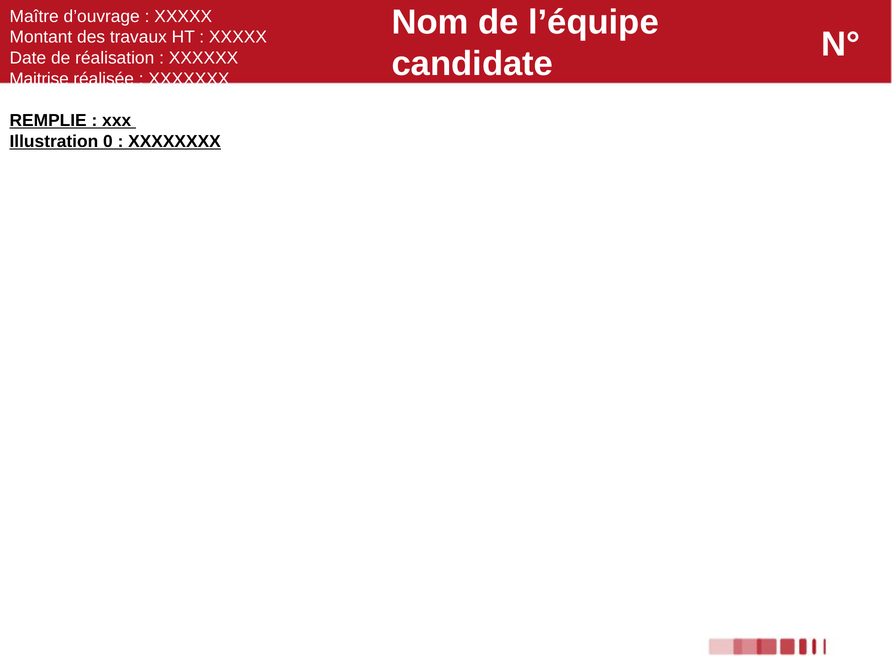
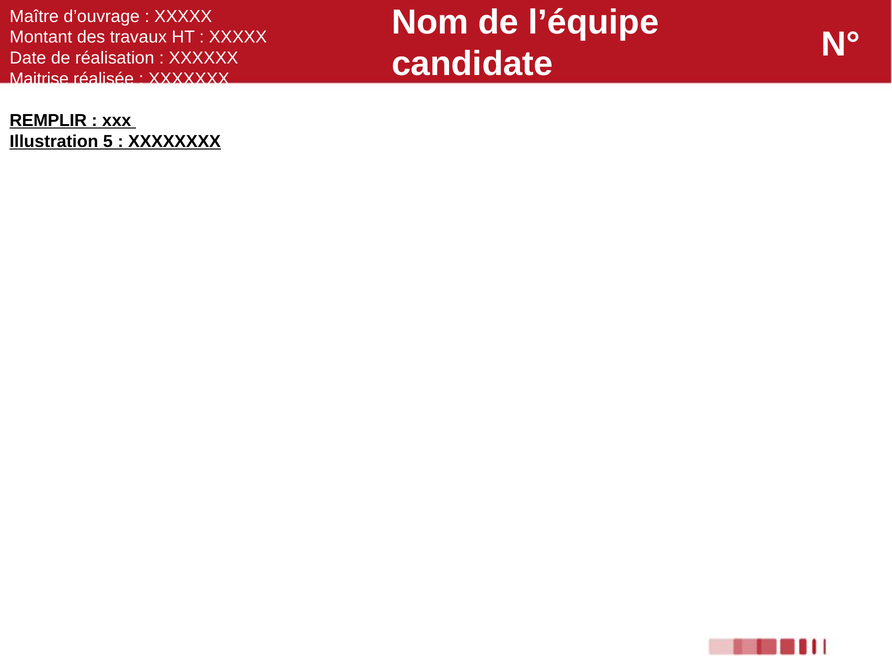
REMPLIE: REMPLIE -> REMPLIR
0: 0 -> 5
